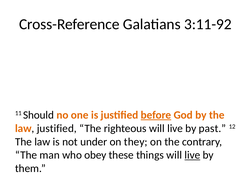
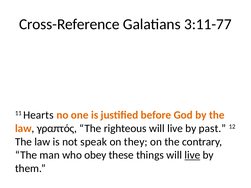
3:11-92: 3:11-92 -> 3:11-77
Should: Should -> Hearts
before underline: present -> none
law justified: justified -> γραπτός
under: under -> speak
